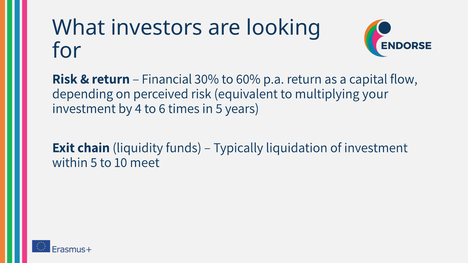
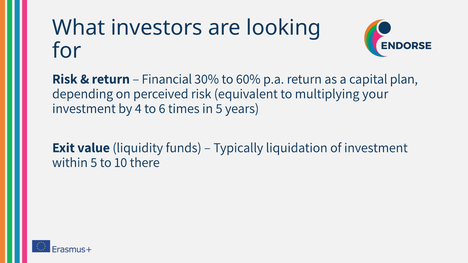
flow: flow -> plan
chain: chain -> value
meet: meet -> there
